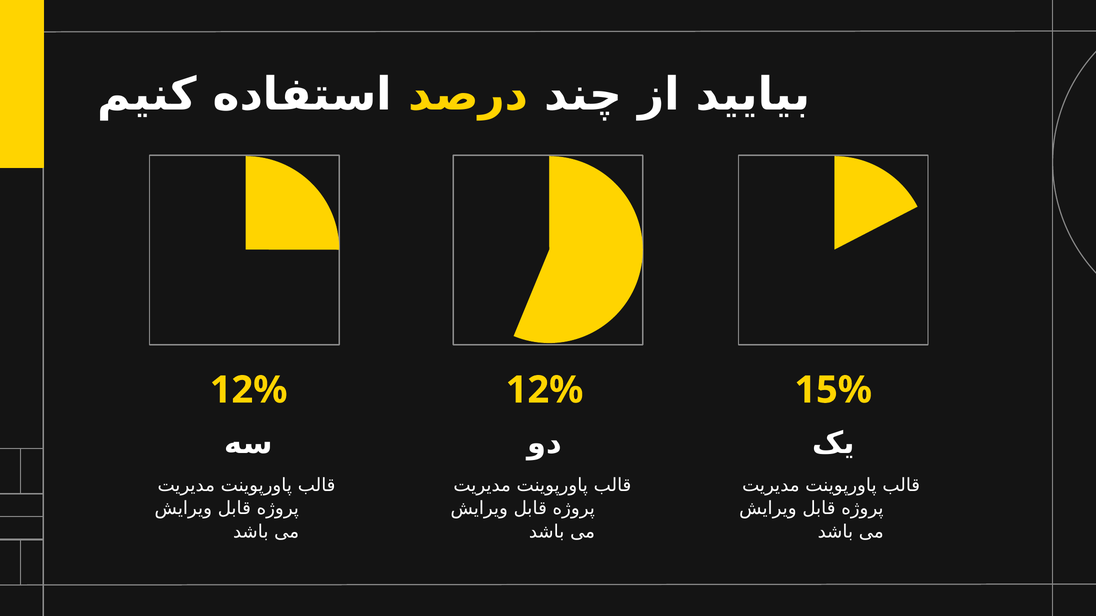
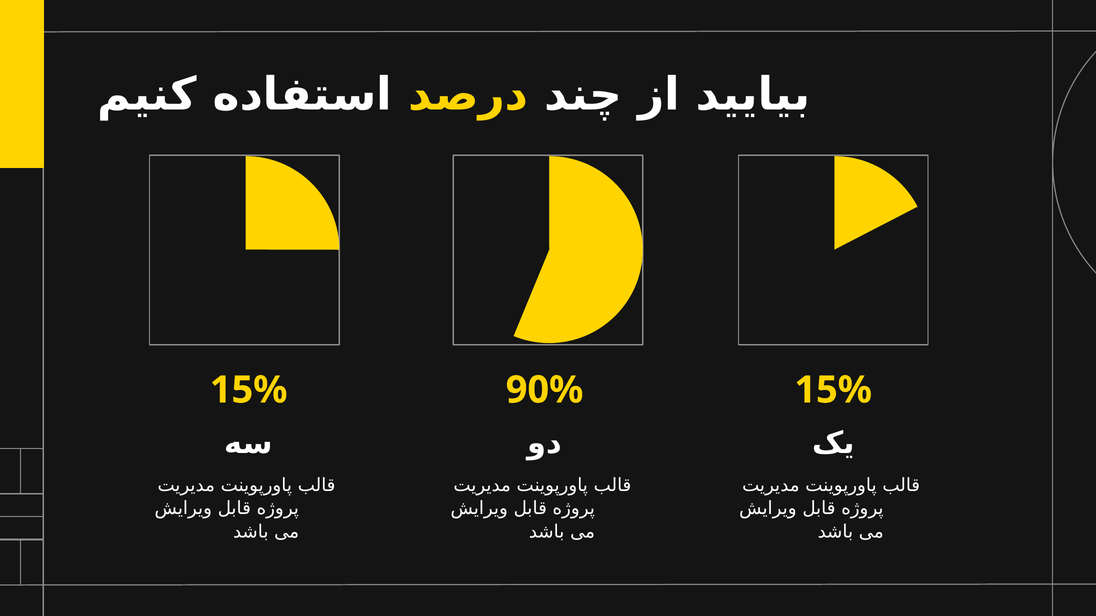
12% at (249, 390): 12% -> 15%
12% at (545, 390): 12% -> 90%
